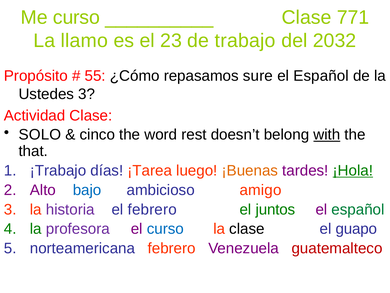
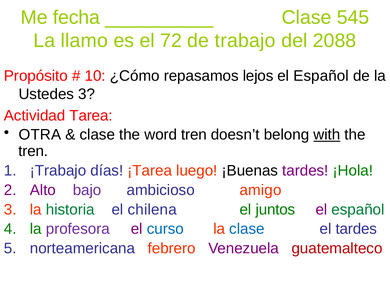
Me curso: curso -> fecha
771: 771 -> 545
23: 23 -> 72
2032: 2032 -> 2088
55: 55 -> 10
sure: sure -> lejos
Actividad Clase: Clase -> Tarea
SOLO: SOLO -> OTRA
cinco at (97, 134): cinco -> clase
word rest: rest -> tren
that at (33, 151): that -> tren
¡Buenas colour: orange -> black
¡Hola underline: present -> none
bajo colour: blue -> purple
historia colour: purple -> green
el febrero: febrero -> chilena
clase at (247, 229) colour: black -> blue
el guapo: guapo -> tardes
